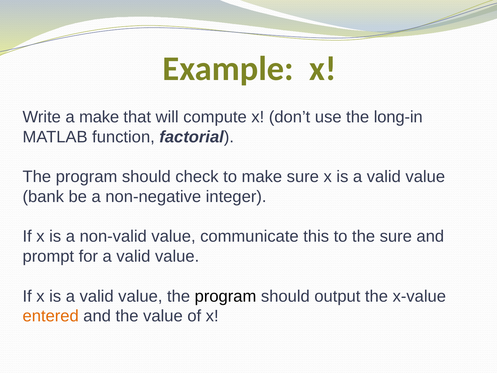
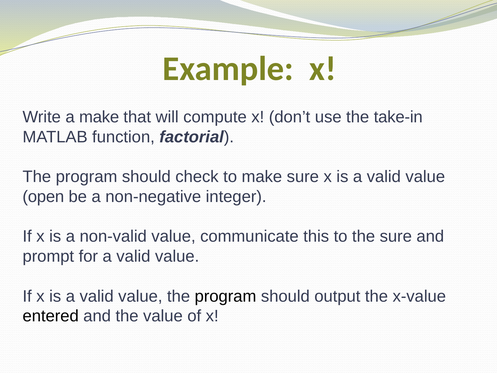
long-in: long-in -> take-in
bank: bank -> open
entered colour: orange -> black
